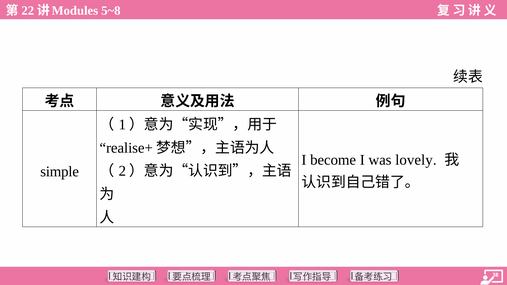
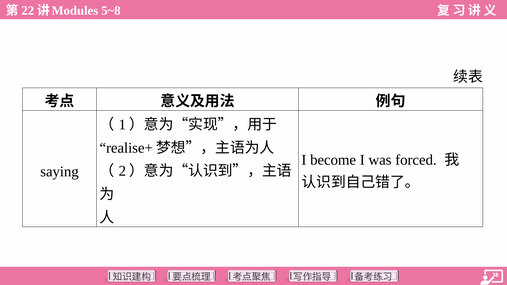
lovely: lovely -> forced
simple: simple -> saying
